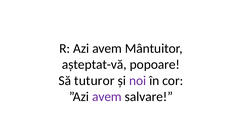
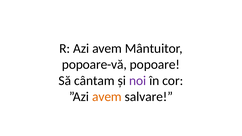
așteptat-vă: așteptat-vă -> popoare-vă
tuturor: tuturor -> cântam
avem at (107, 97) colour: purple -> orange
